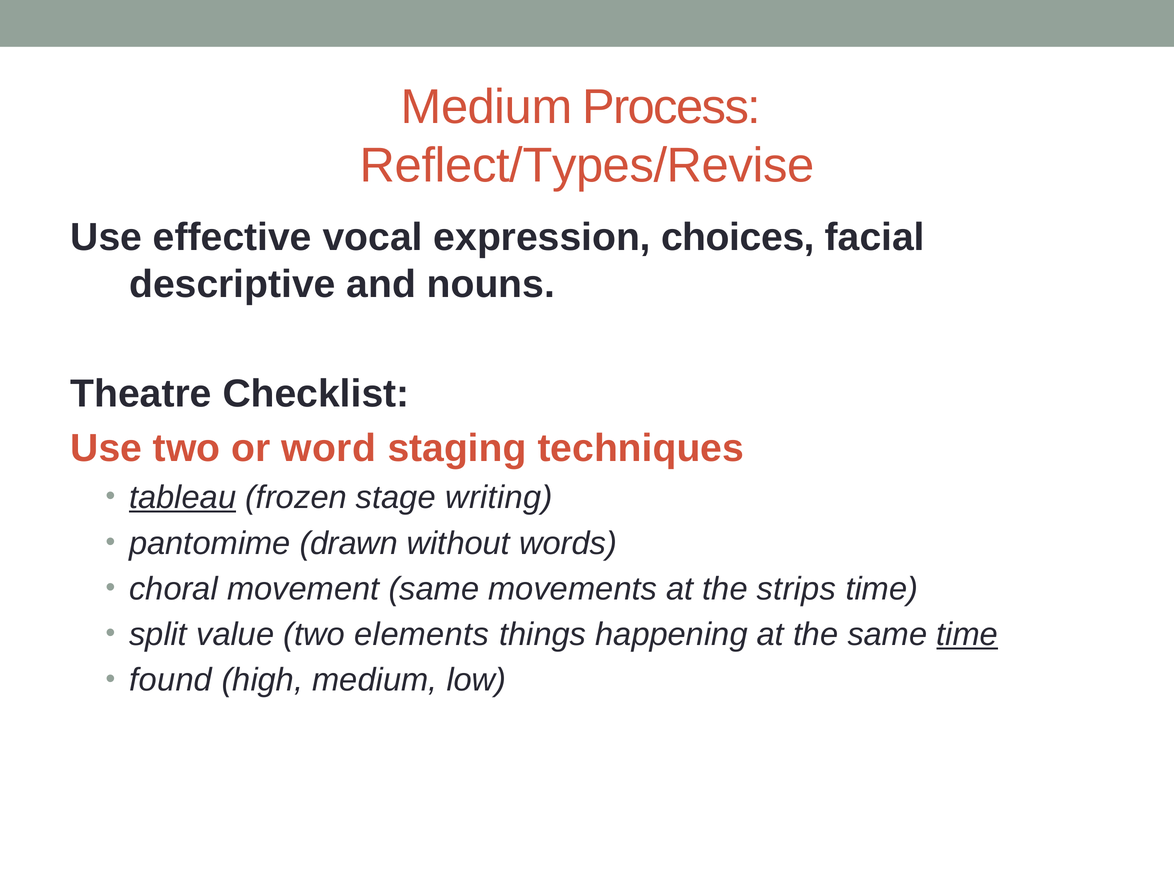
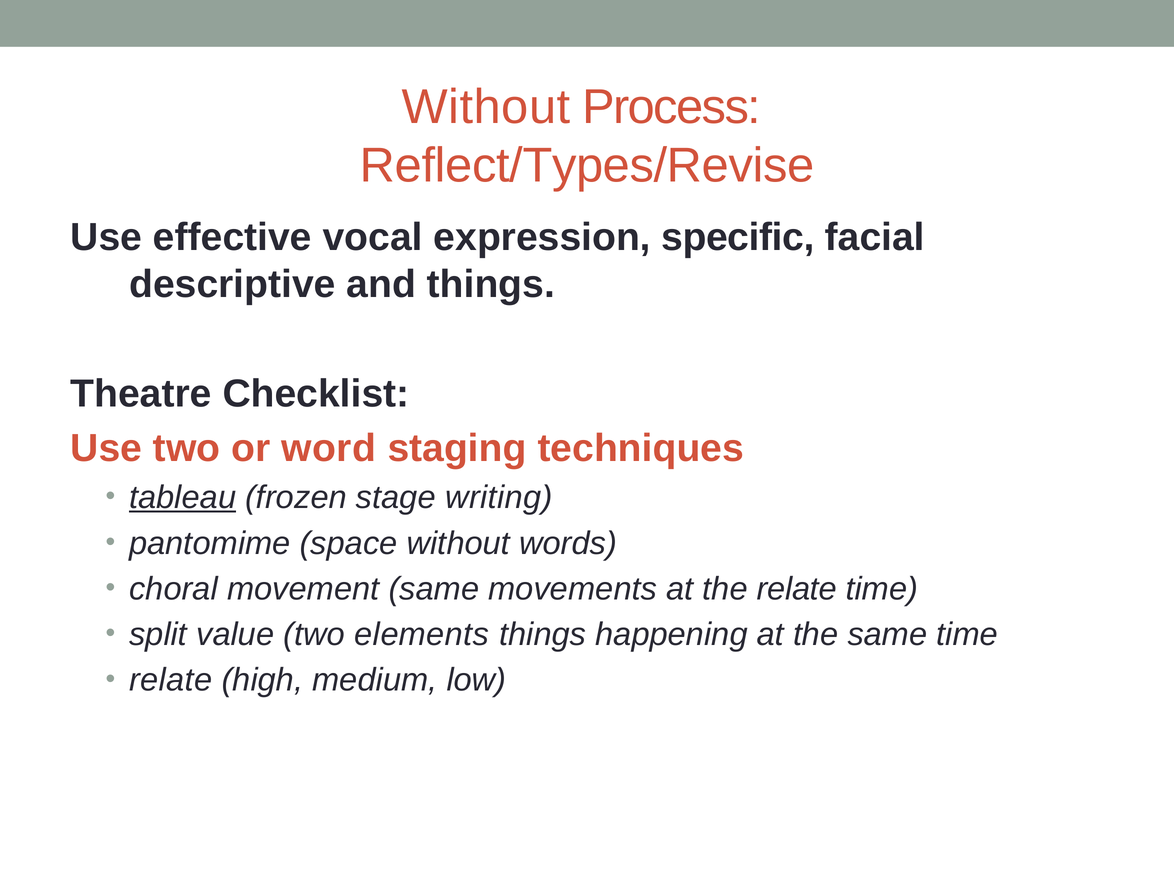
Medium at (487, 107): Medium -> Without
choices: choices -> specific
and nouns: nouns -> things
drawn: drawn -> space
the strips: strips -> relate
time at (967, 635) underline: present -> none
found at (171, 681): found -> relate
